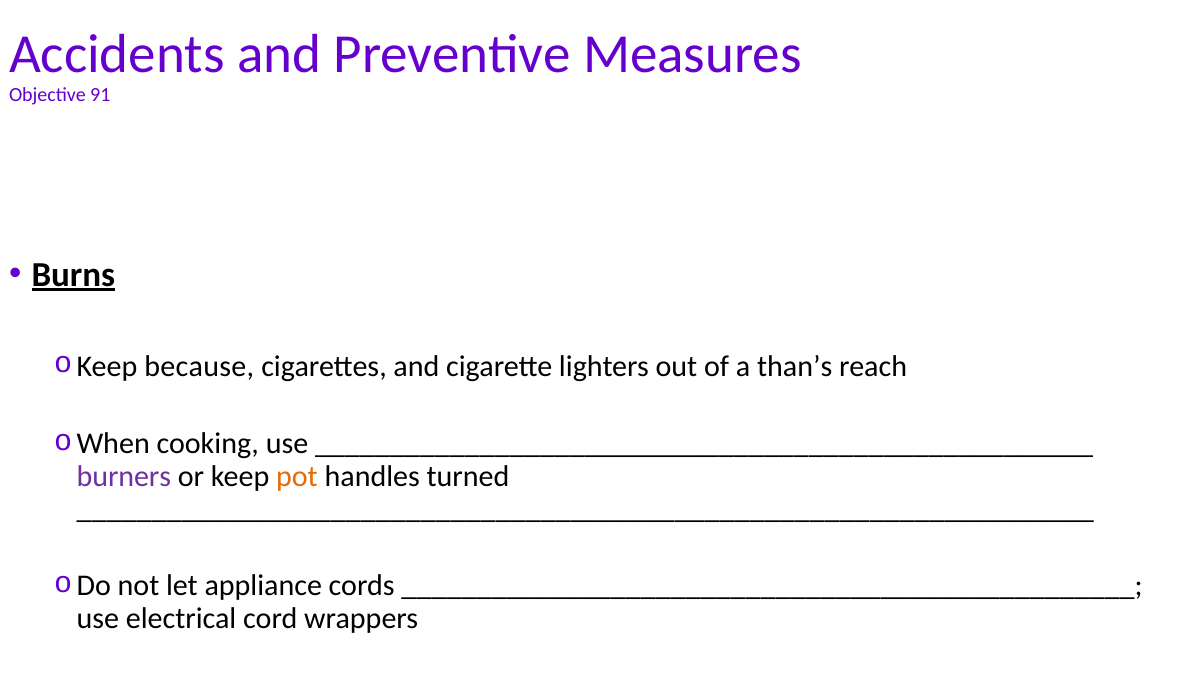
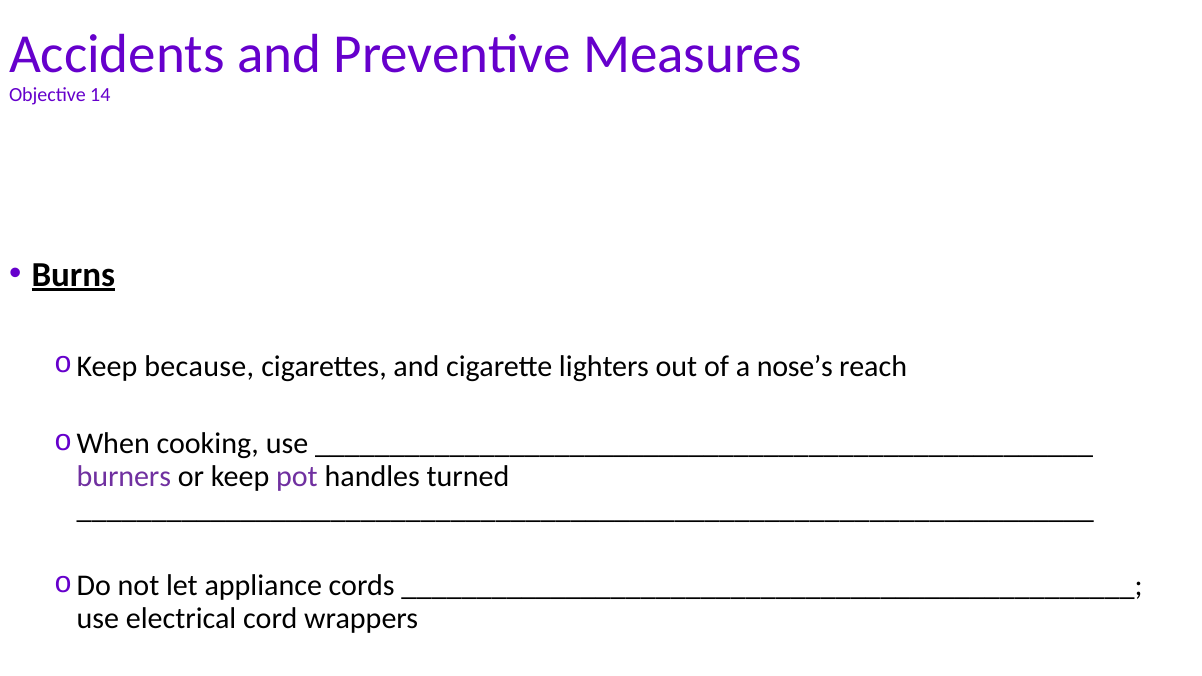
91: 91 -> 14
than’s: than’s -> nose’s
pot colour: orange -> purple
